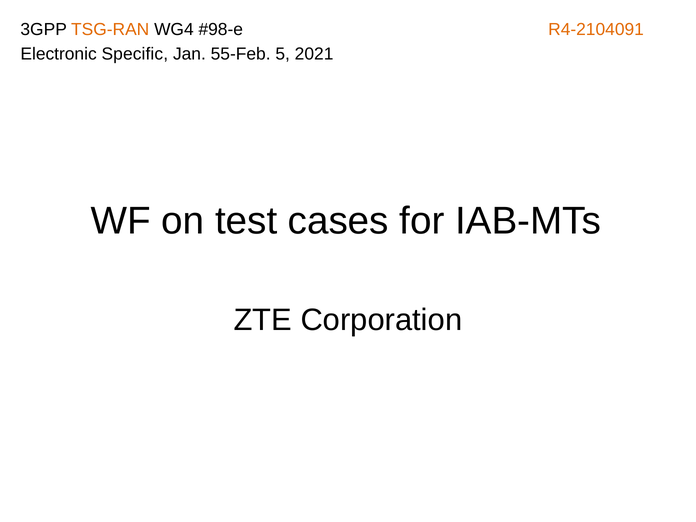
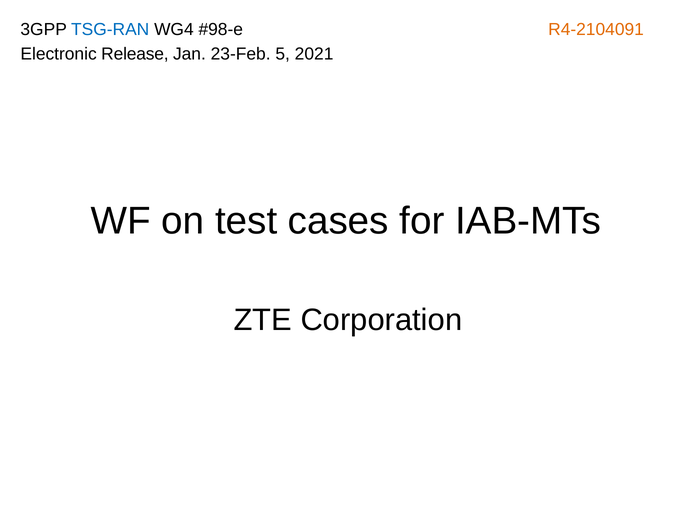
TSG-RAN colour: orange -> blue
Specific: Specific -> Release
55-Feb: 55-Feb -> 23-Feb
